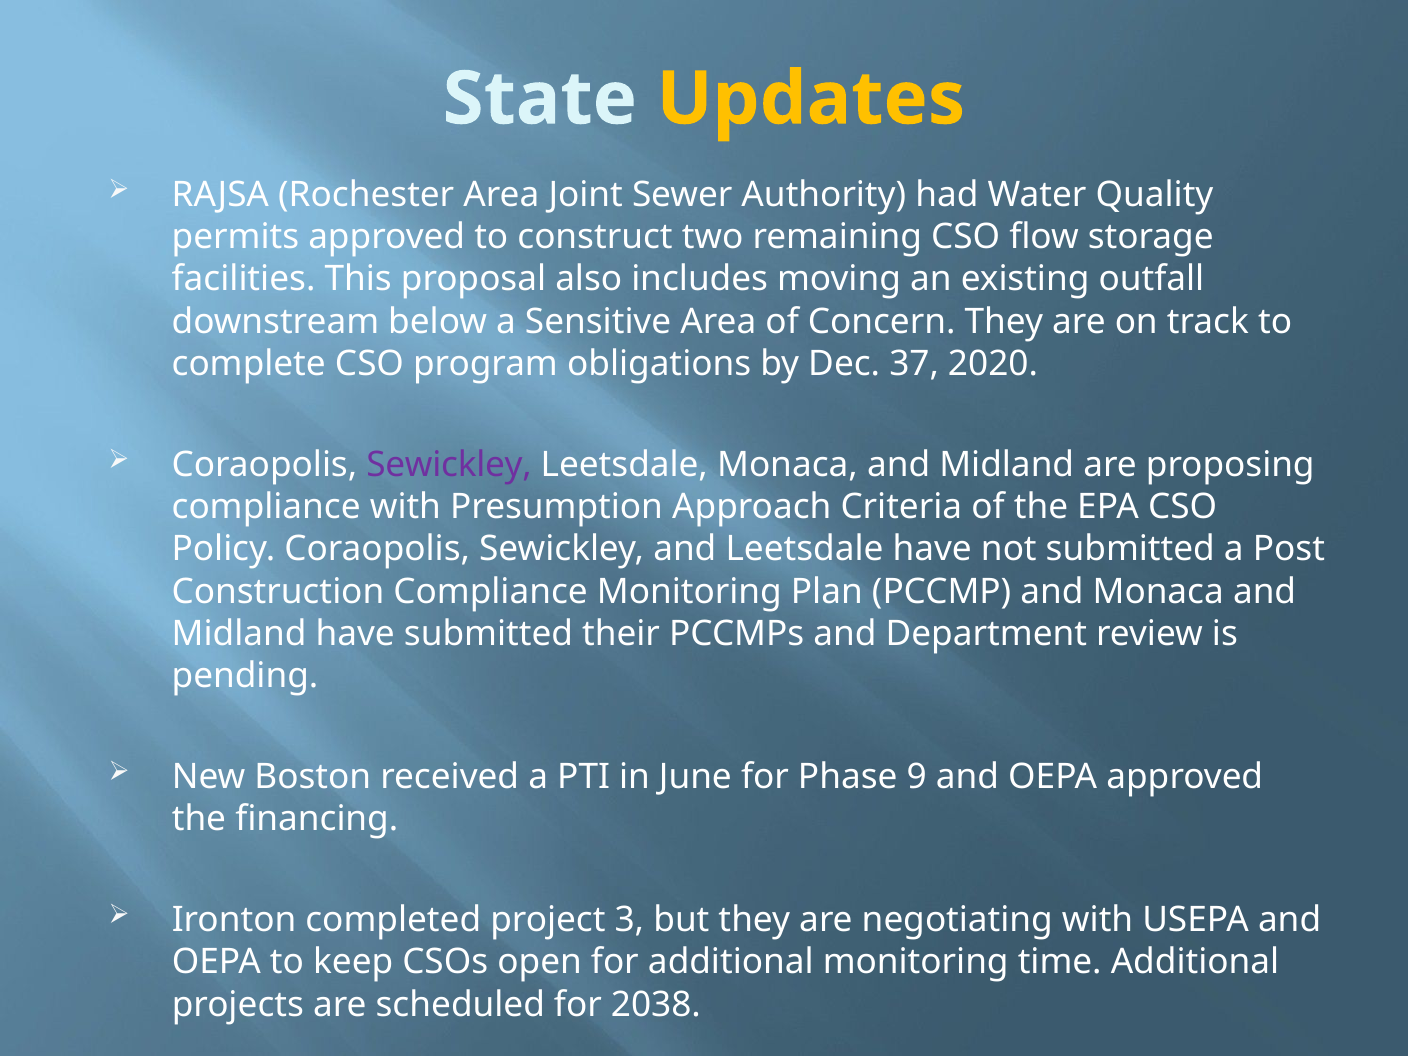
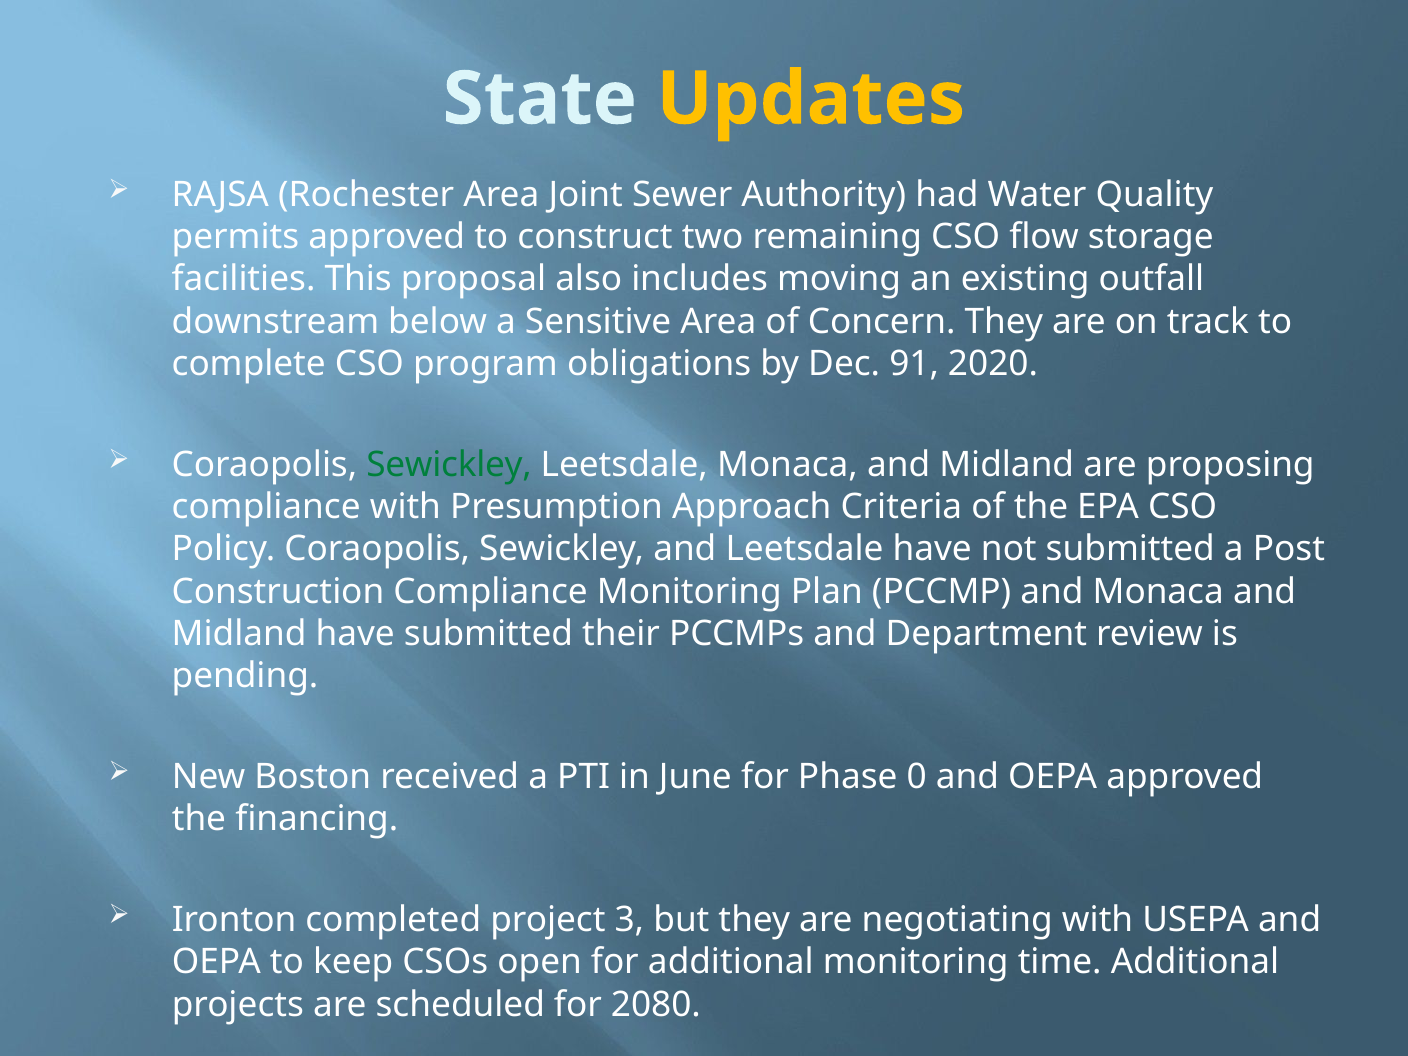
37: 37 -> 91
Sewickley at (449, 465) colour: purple -> green
9: 9 -> 0
2038: 2038 -> 2080
